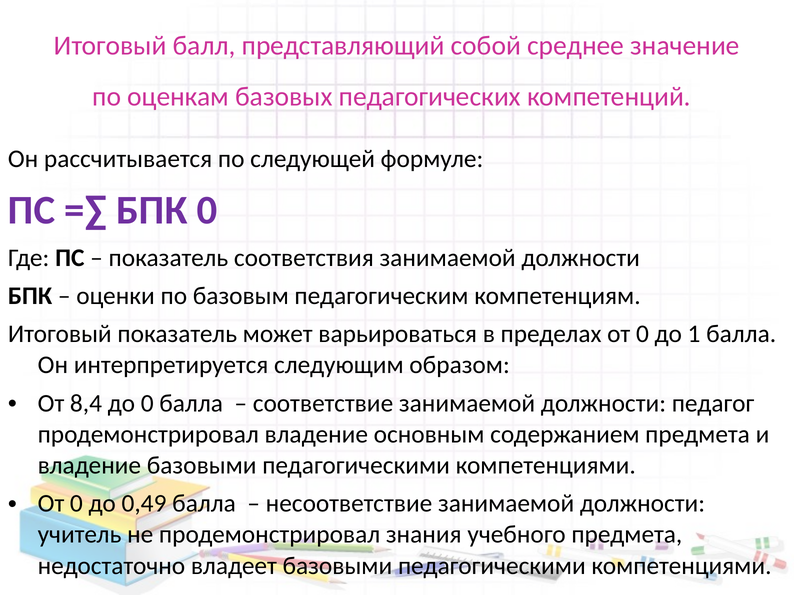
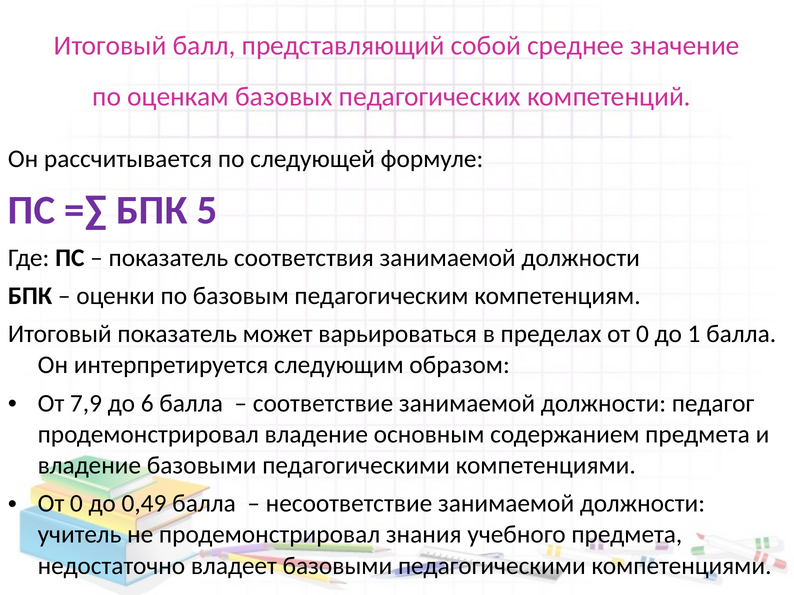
БПК 0: 0 -> 5
8,4: 8,4 -> 7,9
до 0: 0 -> 6
